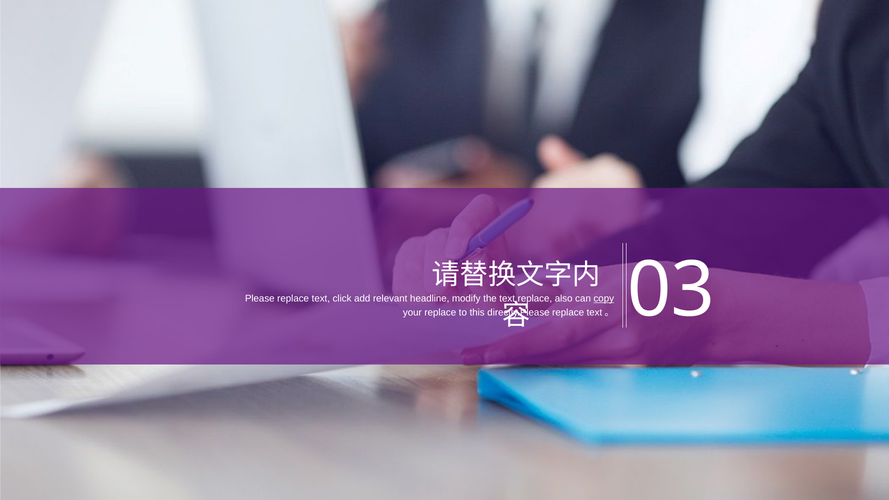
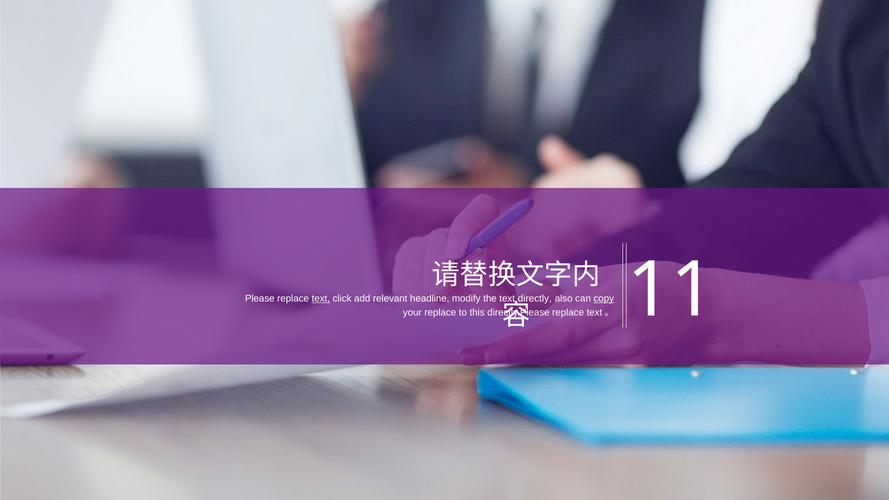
text at (321, 299) underline: none -> present
text replace: replace -> directly
03: 03 -> 11
